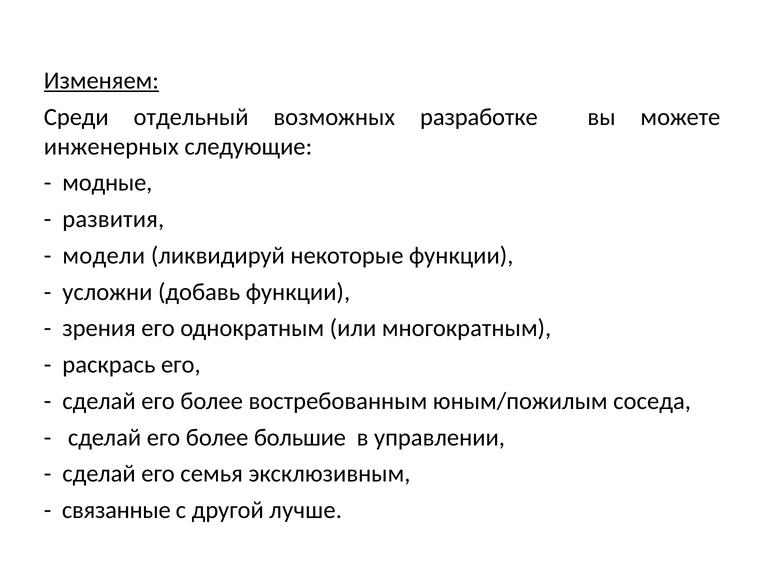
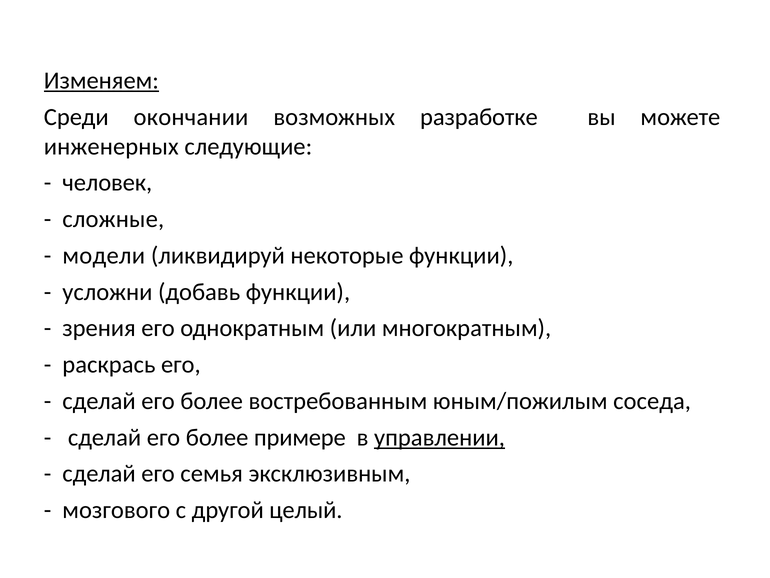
отдельный: отдельный -> окончании
модные: модные -> человек
развития: развития -> сложные
большие: большие -> примере
управлении underline: none -> present
связанные: связанные -> мозгового
лучше: лучше -> целый
